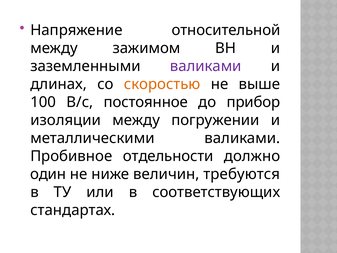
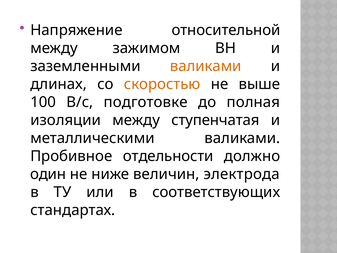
валиками at (206, 66) colour: purple -> orange
постоянное: постоянное -> подготовке
прибор: прибор -> полная
погружении: погружении -> ступенчатая
требуются: требуются -> электрода
